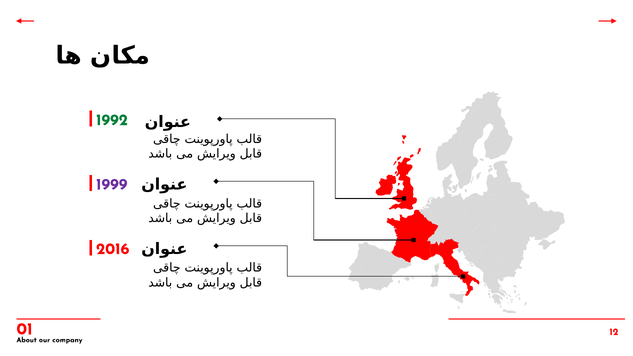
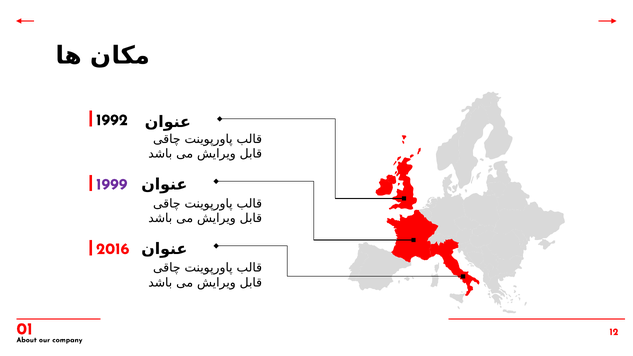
1992 colour: green -> black
